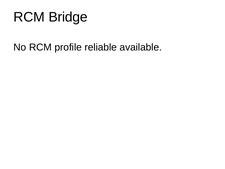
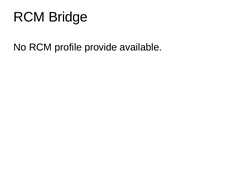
reliable: reliable -> provide
